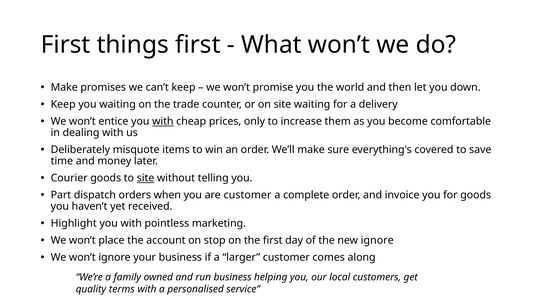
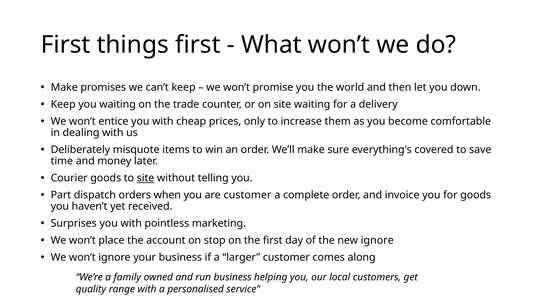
with at (163, 122) underline: present -> none
Highlight: Highlight -> Surprises
terms: terms -> range
